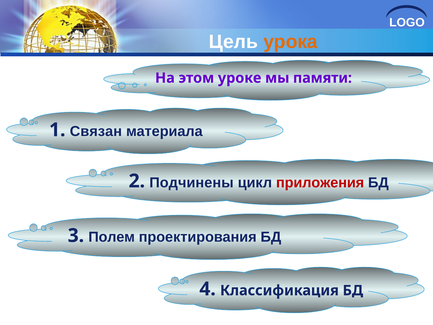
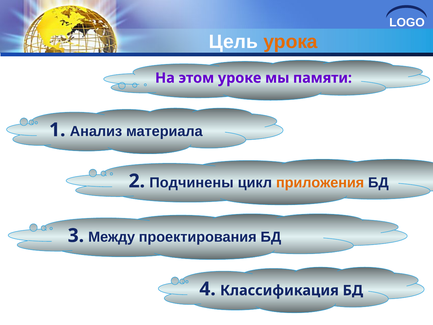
Связан: Связан -> Анализ
приложения colour: red -> orange
Полем: Полем -> Между
